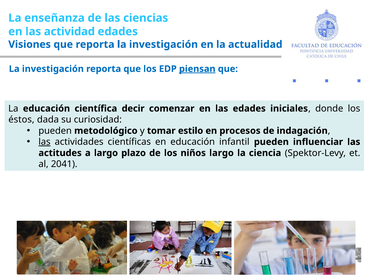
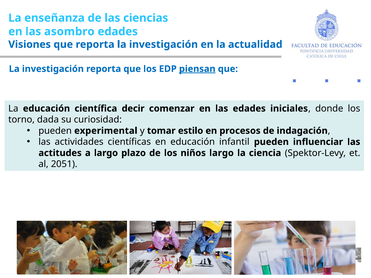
actividad: actividad -> asombro
éstos: éstos -> torno
metodológico: metodológico -> experimental
las at (44, 142) underline: present -> none
2041: 2041 -> 2051
